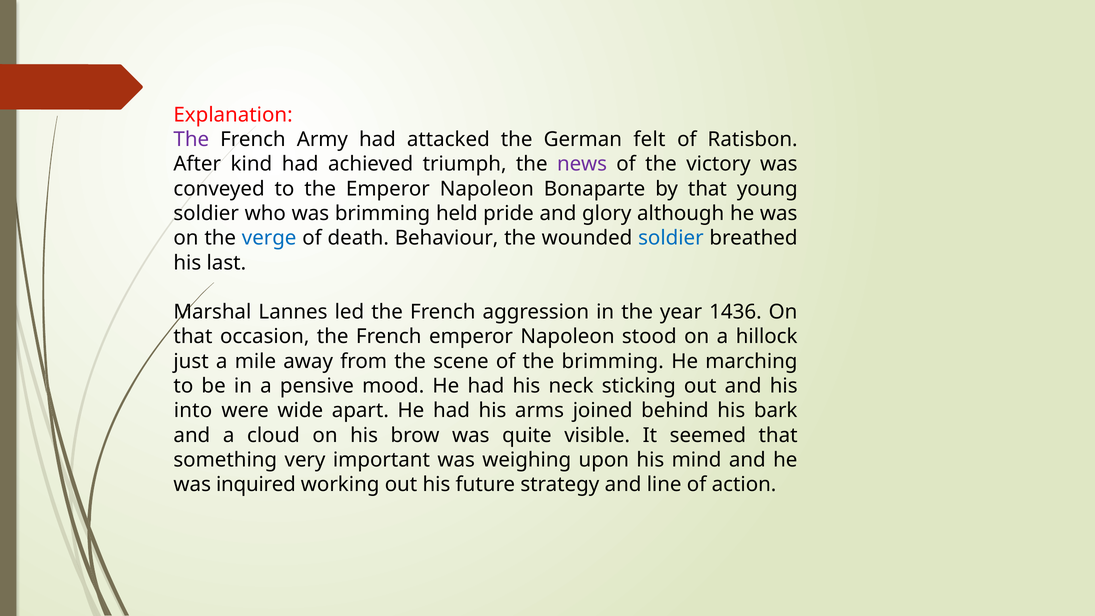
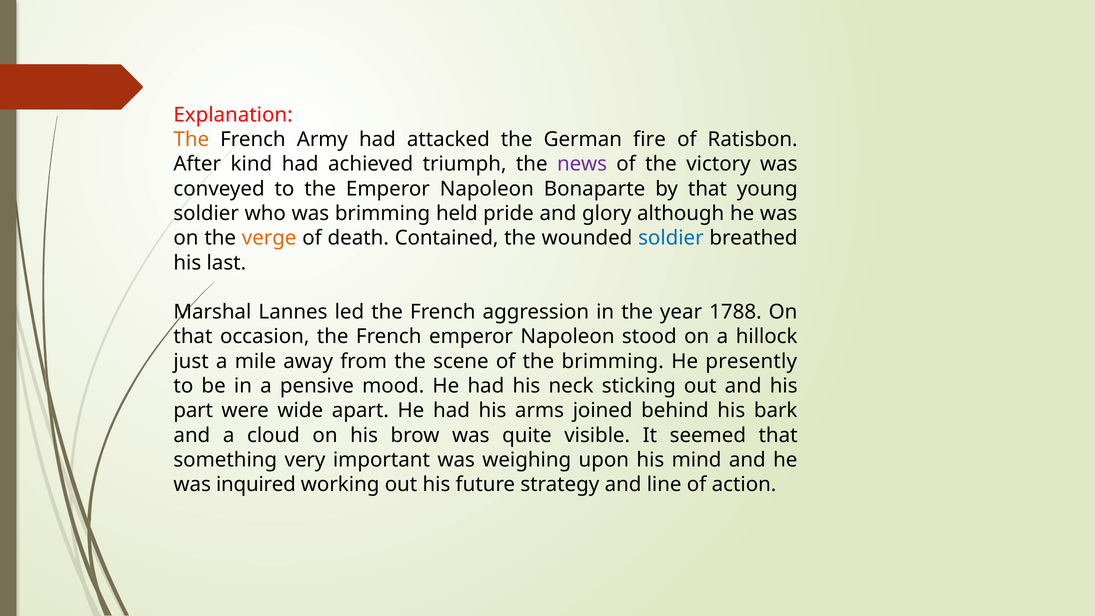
The at (191, 140) colour: purple -> orange
felt: felt -> fire
verge colour: blue -> orange
Behaviour: Behaviour -> Contained
1436: 1436 -> 1788
marching: marching -> presently
into: into -> part
